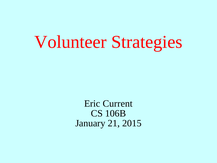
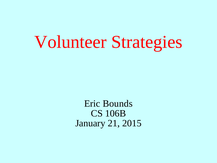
Current: Current -> Bounds
